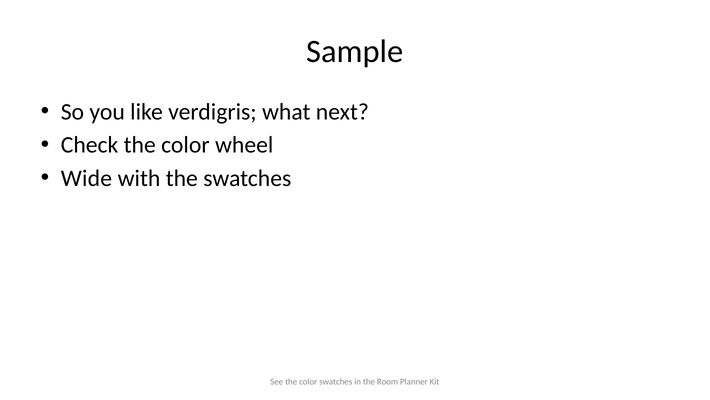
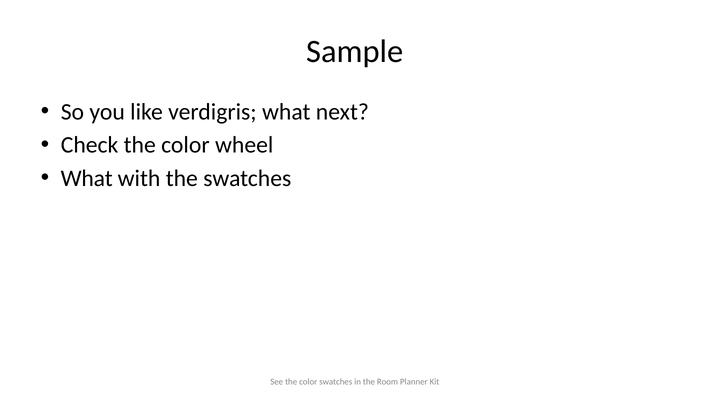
Wide at (86, 178): Wide -> What
